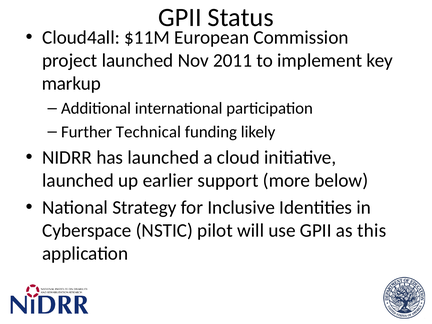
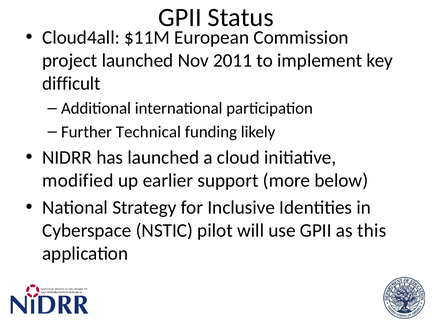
markup: markup -> difficult
launched at (78, 181): launched -> modified
